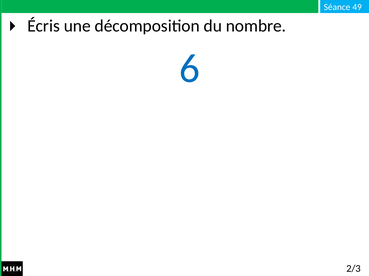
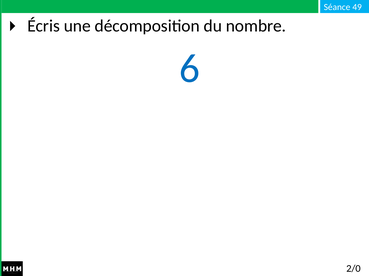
2/3: 2/3 -> 2/0
